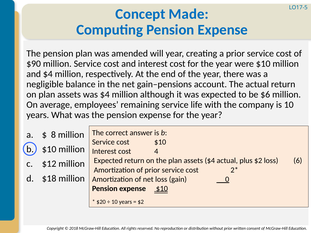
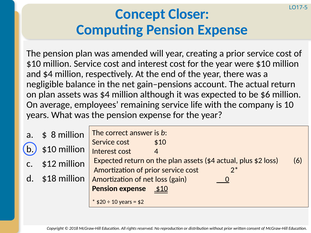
Made: Made -> Closer
$90 at (34, 64): $90 -> $10
